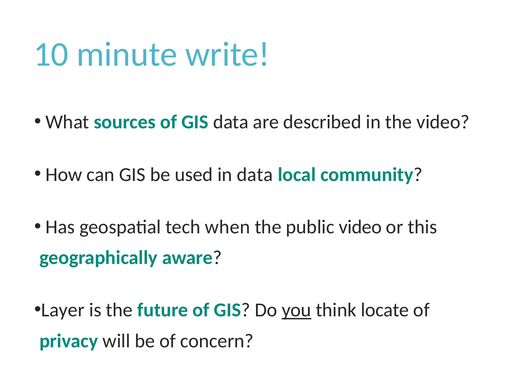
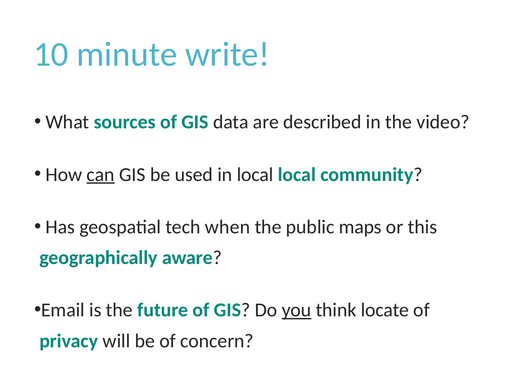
can underline: none -> present
in data: data -> local
public video: video -> maps
Layer: Layer -> Email
